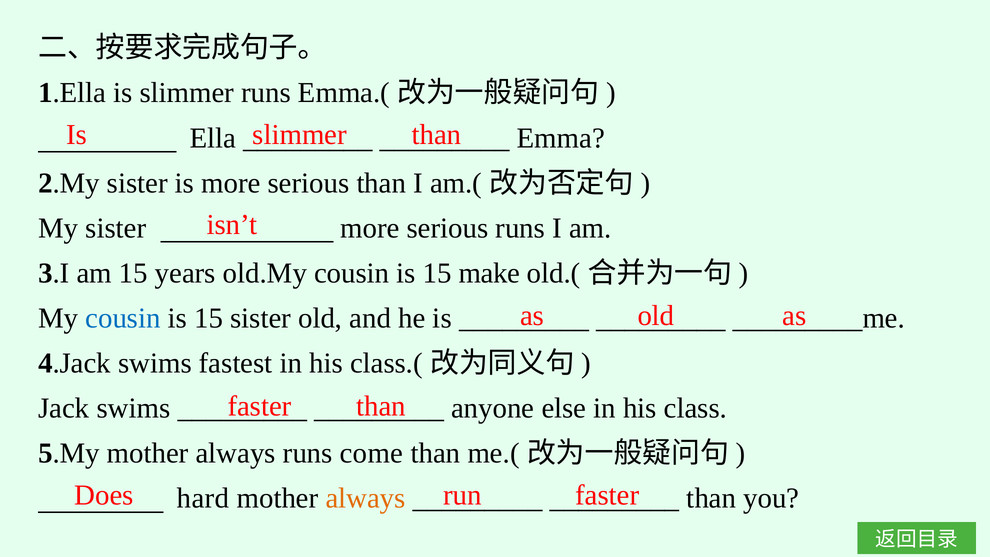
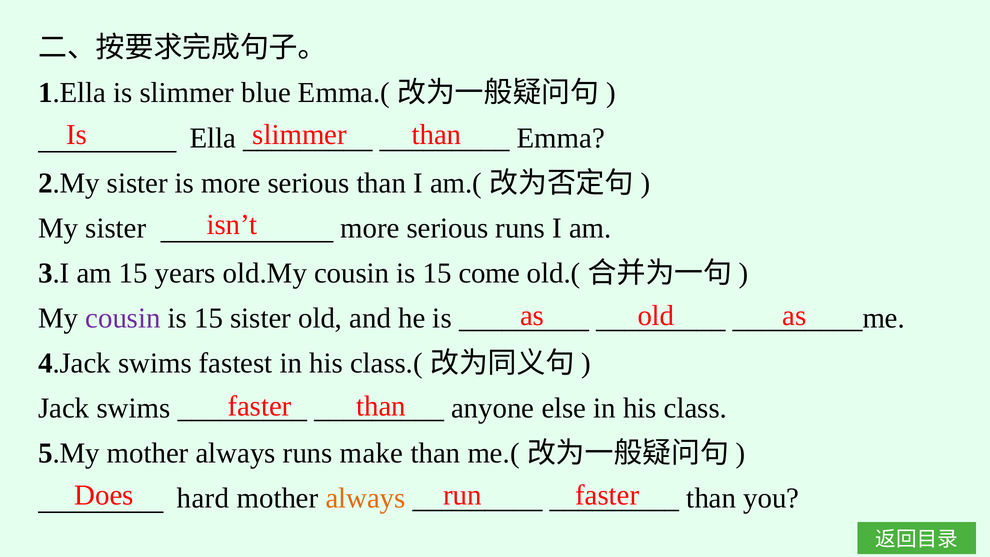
slimmer runs: runs -> blue
make: make -> come
cousin at (123, 318) colour: blue -> purple
come: come -> make
